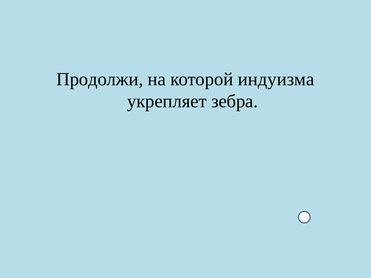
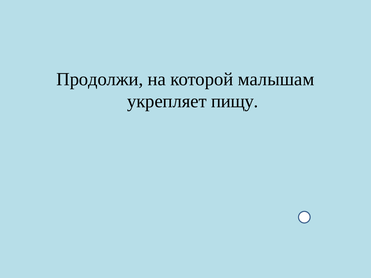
индуизма: индуизма -> малышам
зебра: зебра -> пищу
